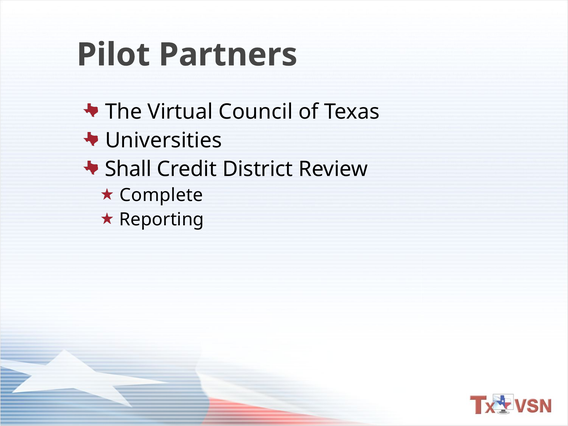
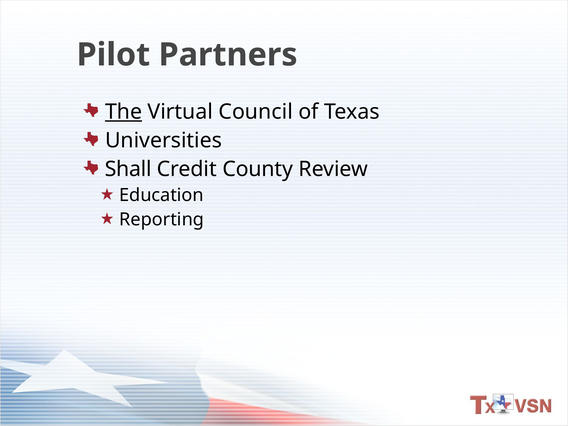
The underline: none -> present
District: District -> County
Complete: Complete -> Education
